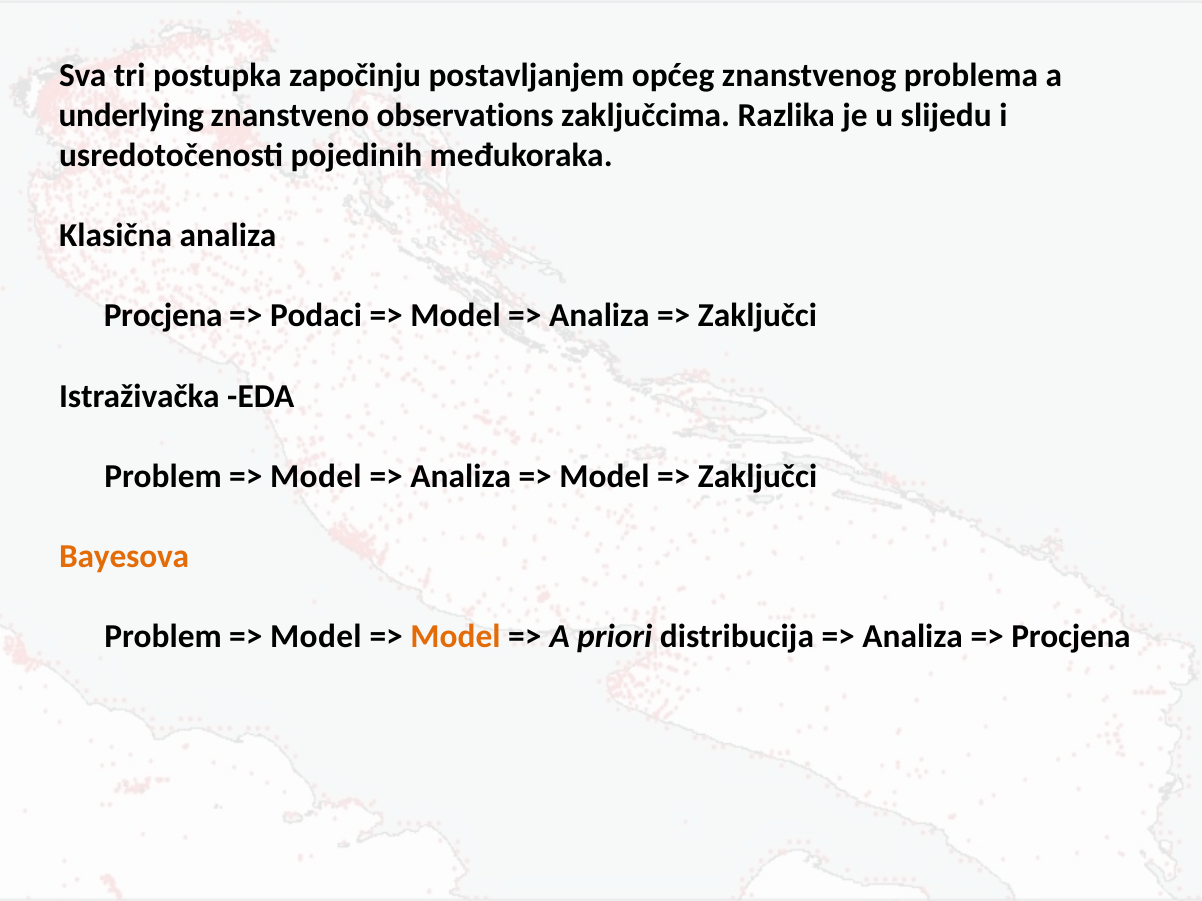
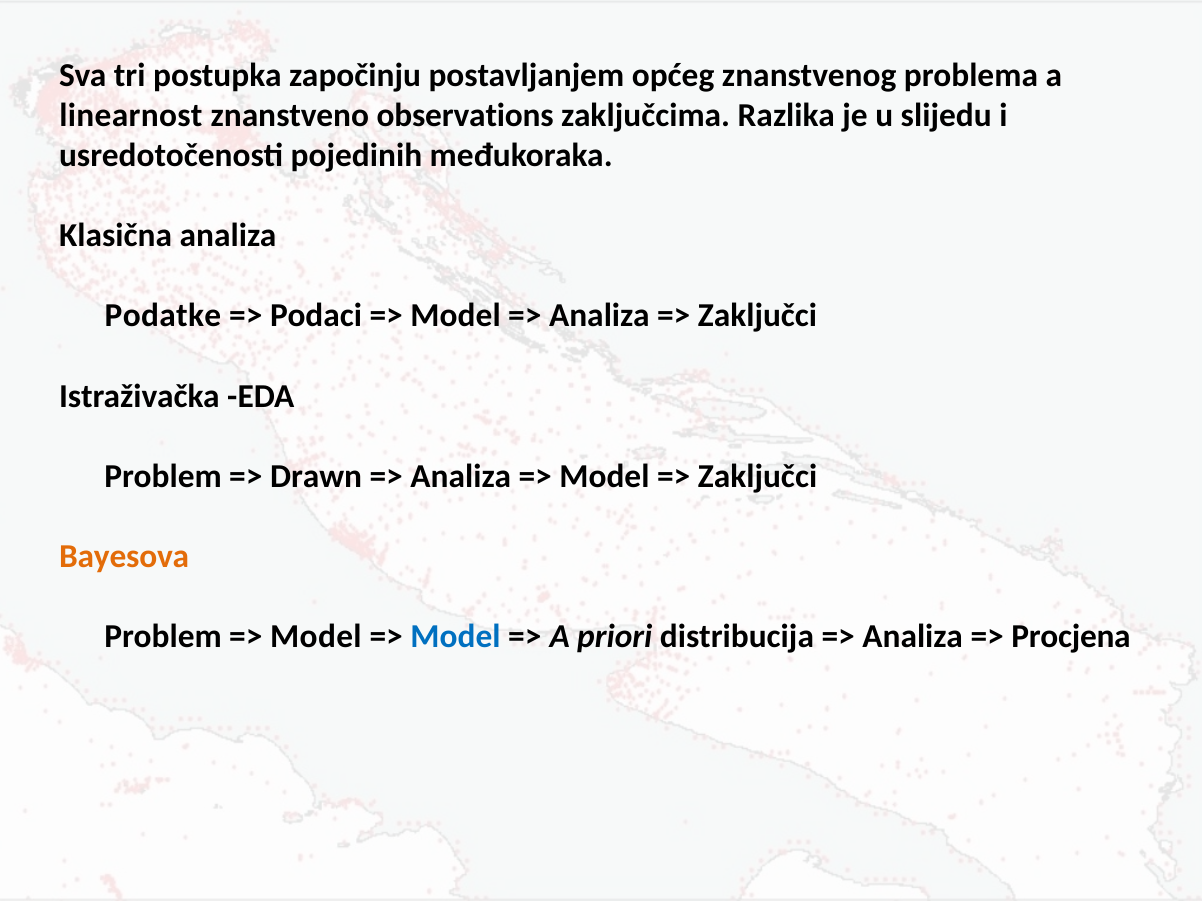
underlying: underlying -> linearnost
Procjena at (163, 316): Procjena -> Podatke
Model at (316, 476): Model -> Drawn
Model at (456, 637) colour: orange -> blue
